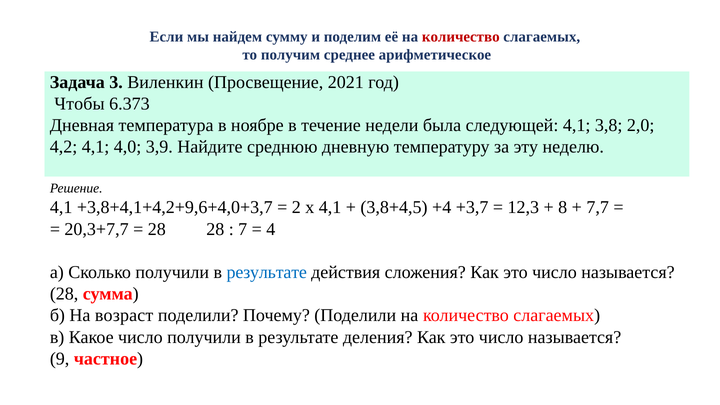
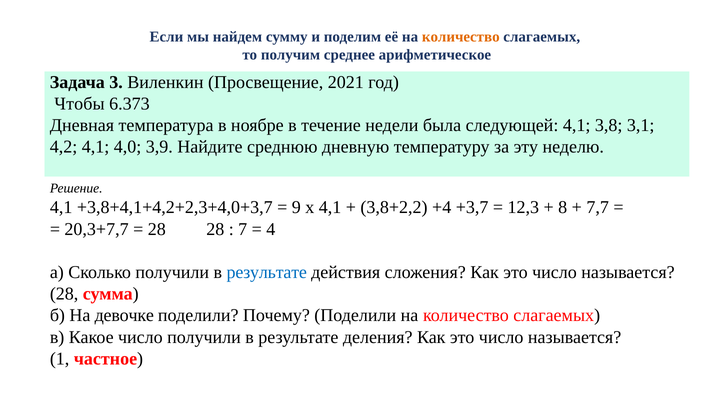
количество at (461, 37) colour: red -> orange
2,0: 2,0 -> 3,1
+3,8+4,1+4,2+9,6+4,0+3,7: +3,8+4,1+4,2+9,6+4,0+3,7 -> +3,8+4,1+4,2+2,3+4,0+3,7
2: 2 -> 9
3,8+4,5: 3,8+4,5 -> 3,8+2,2
возраст: возраст -> девочке
9: 9 -> 1
